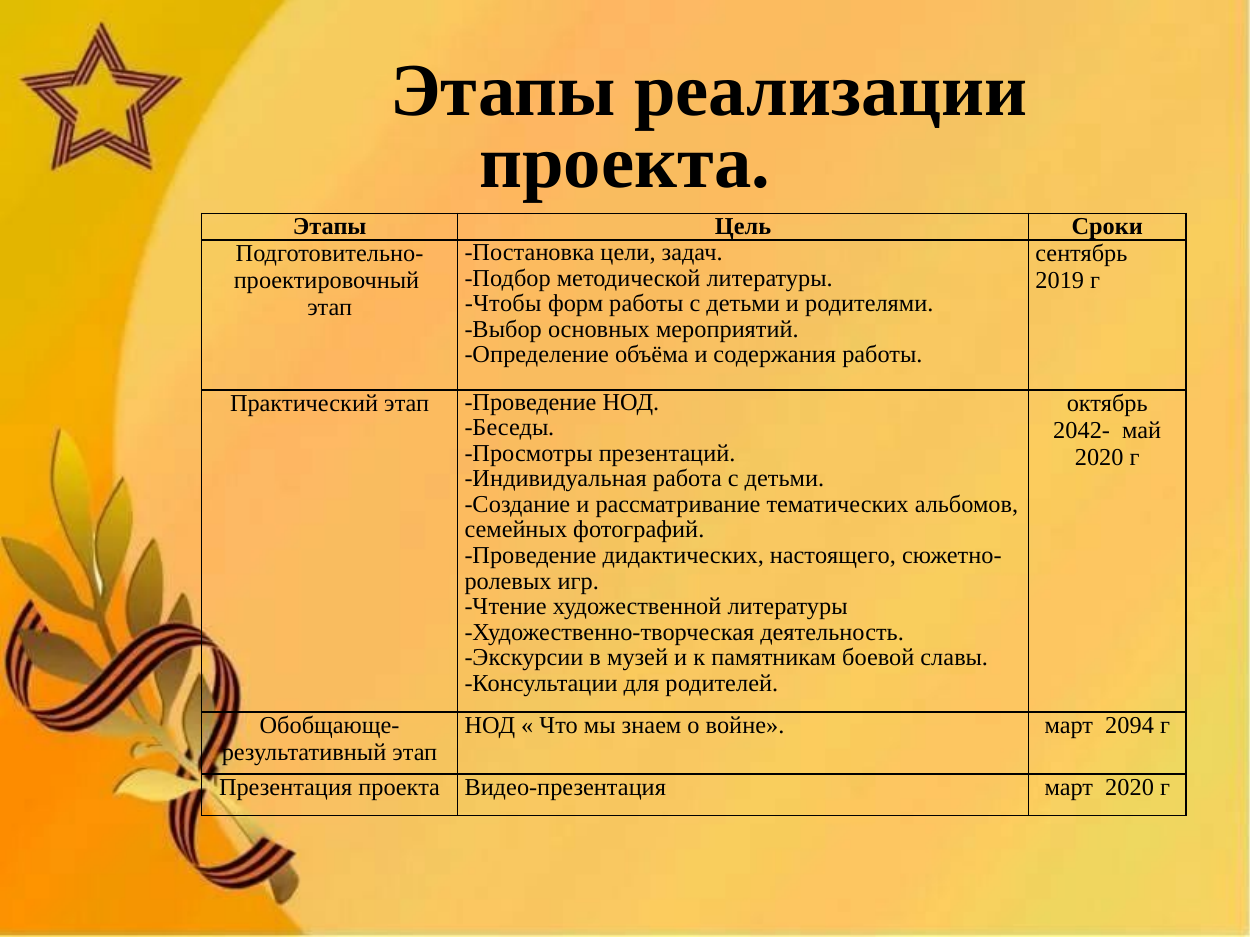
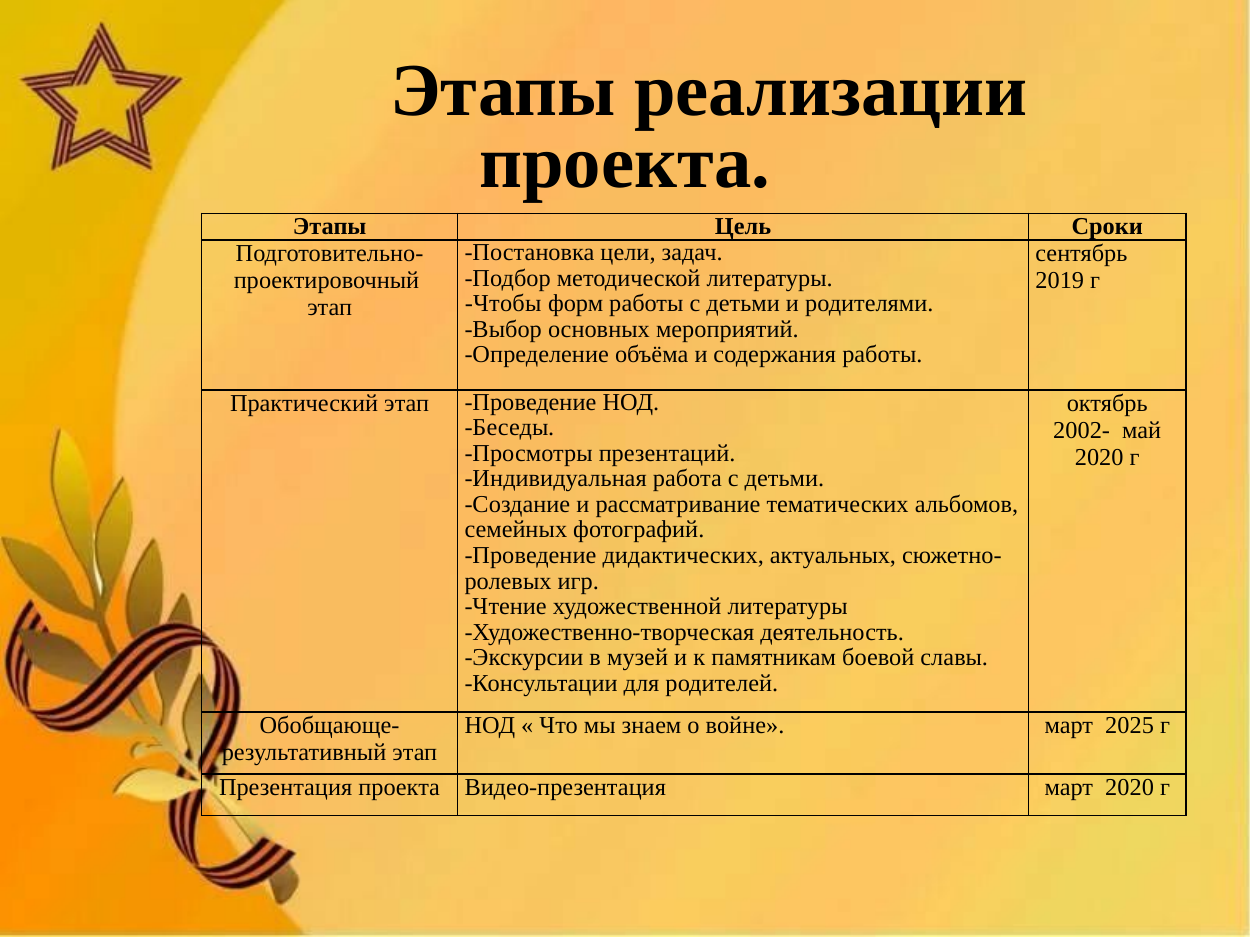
2042-: 2042- -> 2002-
настоящего: настоящего -> актуальных
2094: 2094 -> 2025
